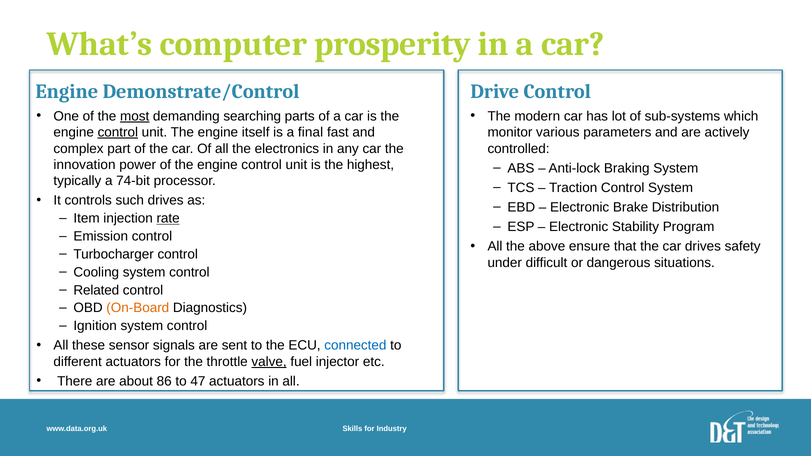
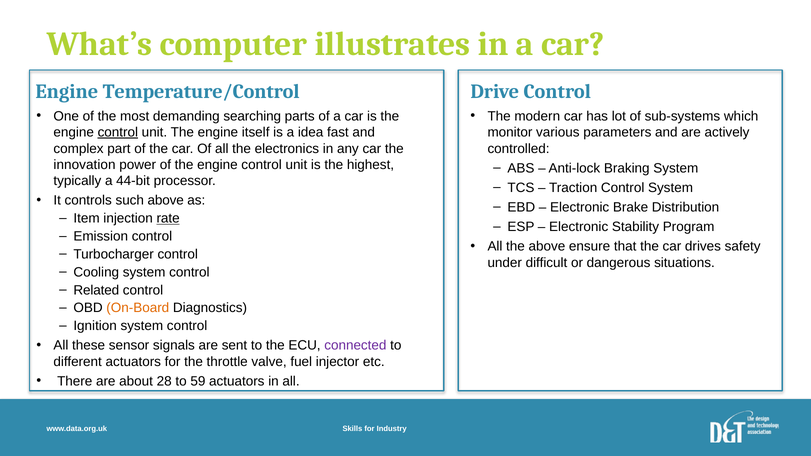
prosperity: prosperity -> illustrates
Demonstrate/Control: Demonstrate/Control -> Temperature/Control
most underline: present -> none
final: final -> idea
74-bit: 74-bit -> 44-bit
such drives: drives -> above
connected colour: blue -> purple
valve underline: present -> none
86: 86 -> 28
47: 47 -> 59
